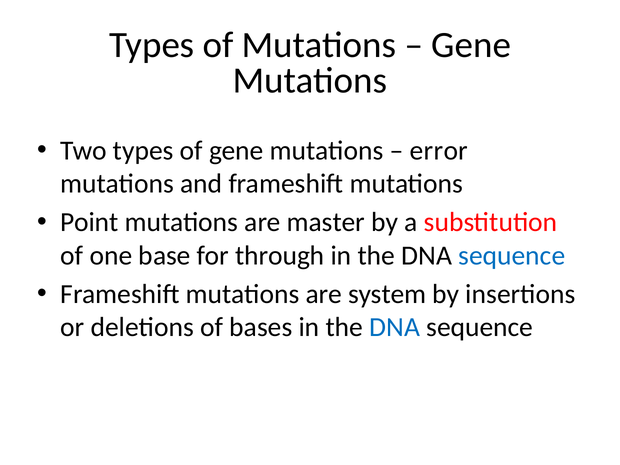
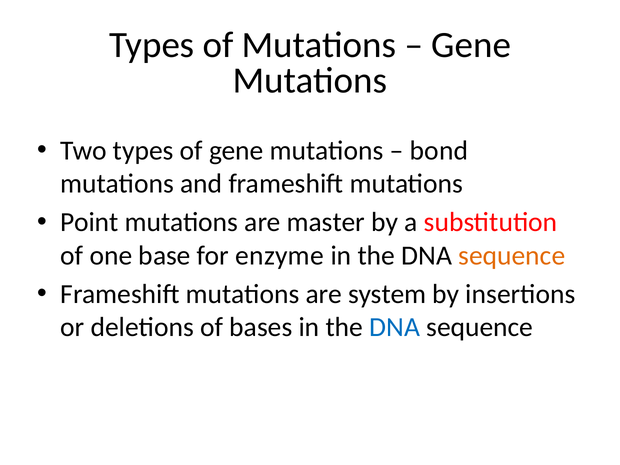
error: error -> bond
through: through -> enzyme
sequence at (512, 255) colour: blue -> orange
